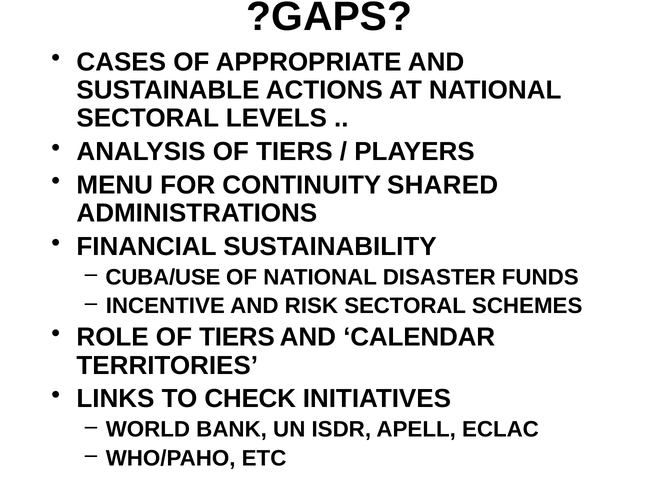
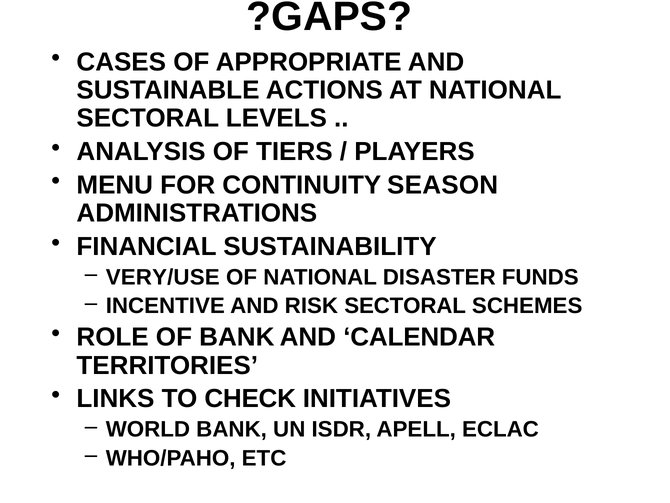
SHARED: SHARED -> SEASON
CUBA/USE: CUBA/USE -> VERY/USE
ROLE OF TIERS: TIERS -> BANK
